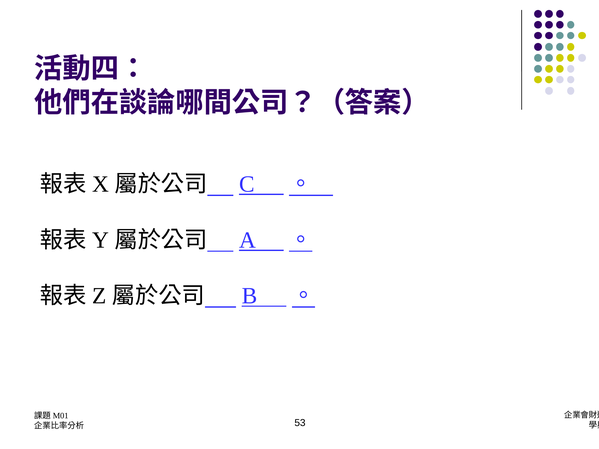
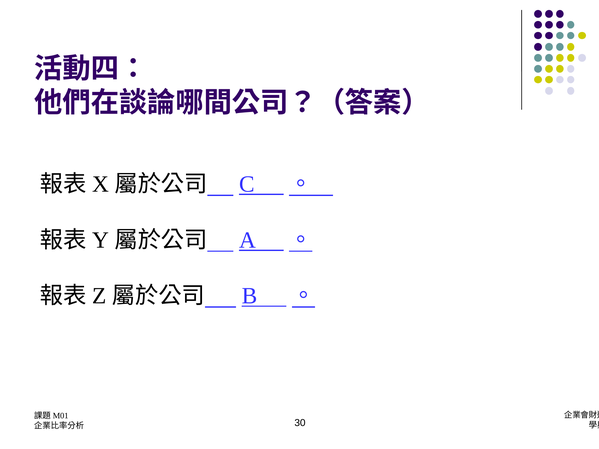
53: 53 -> 30
